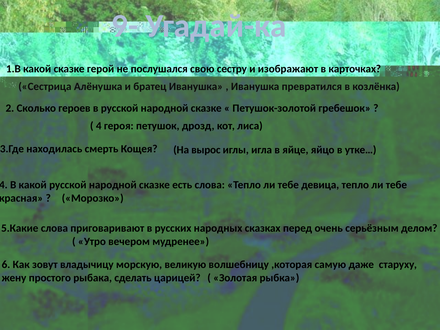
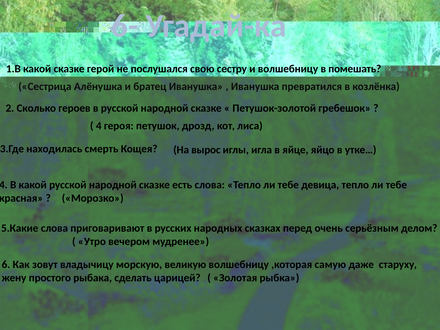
9-: 9- -> 6-
и изображают: изображают -> волшебницу
карточках: карточках -> помешать
